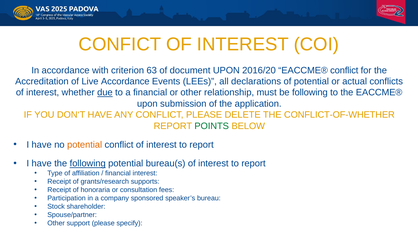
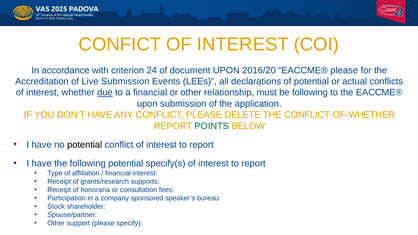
63: 63 -> 24
EACCME® conflict: conflict -> please
Live Accordance: Accordance -> Submission
potential at (85, 145) colour: orange -> black
following at (88, 164) underline: present -> none
bureau(s: bureau(s -> specify(s
